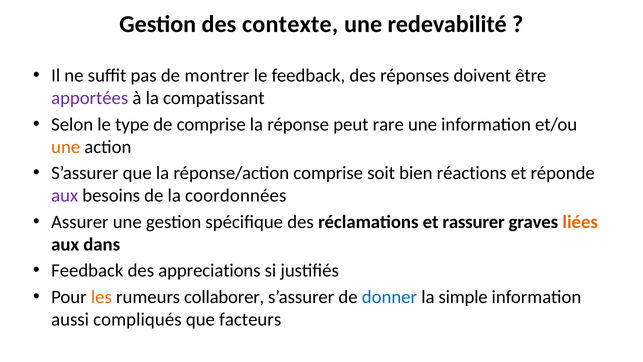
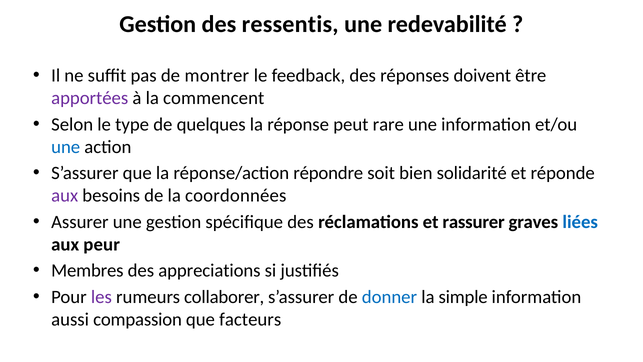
contexte: contexte -> ressentis
compatissant: compatissant -> commencent
de comprise: comprise -> quelques
une at (66, 147) colour: orange -> blue
réponse/action comprise: comprise -> répondre
réactions: réactions -> solidarité
liées colour: orange -> blue
dans: dans -> peur
Feedback at (87, 270): Feedback -> Membres
les colour: orange -> purple
compliqués: compliqués -> compassion
